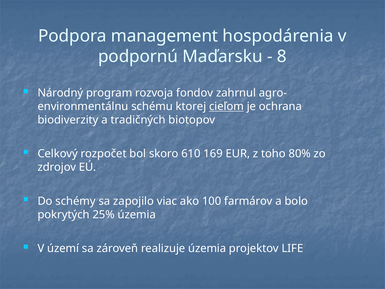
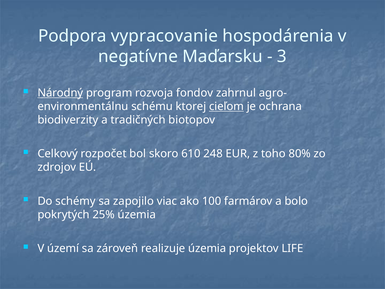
management: management -> vypracovanie
podpornú: podpornú -> negatívne
8: 8 -> 3
Národný underline: none -> present
169: 169 -> 248
